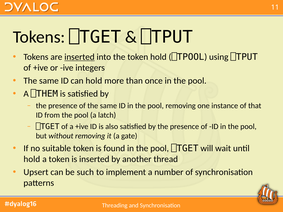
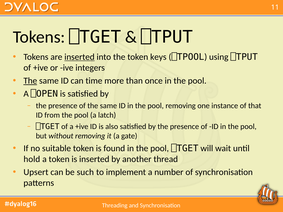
token hold: hold -> keys
The at (30, 81) underline: none -> present
can hold: hold -> time
⎕THEM: ⎕THEM -> ⎕OPEN
